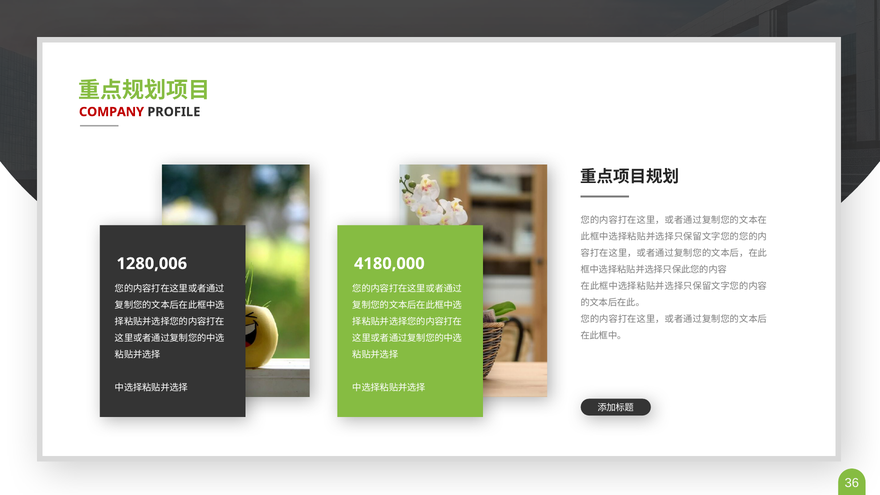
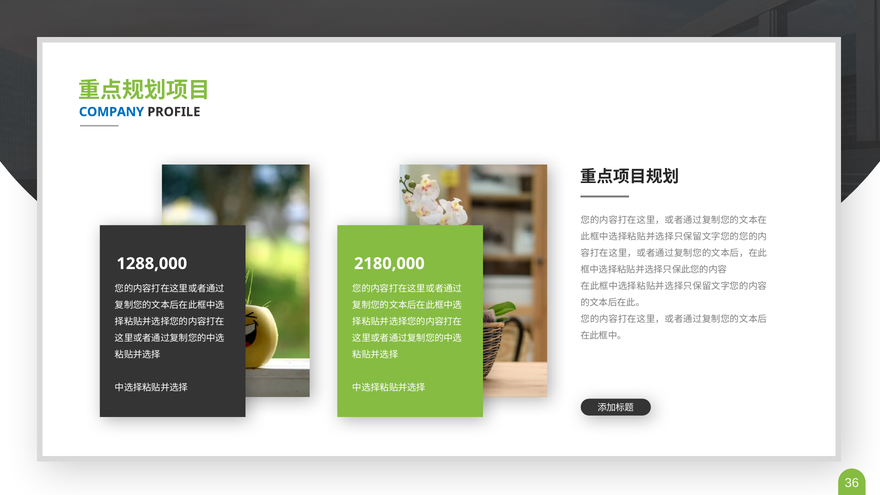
COMPANY colour: red -> blue
1280,006: 1280,006 -> 1288,000
4180,000: 4180,000 -> 2180,000
